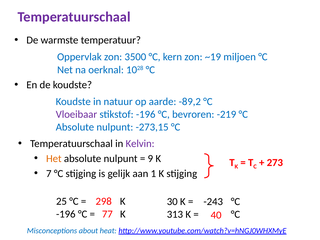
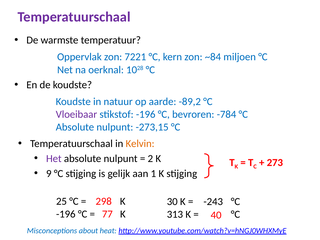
3500: 3500 -> 7221
~19: ~19 -> ~84
-219: -219 -> -784
Kelvin colour: purple -> orange
Het colour: orange -> purple
9: 9 -> 2
7: 7 -> 9
